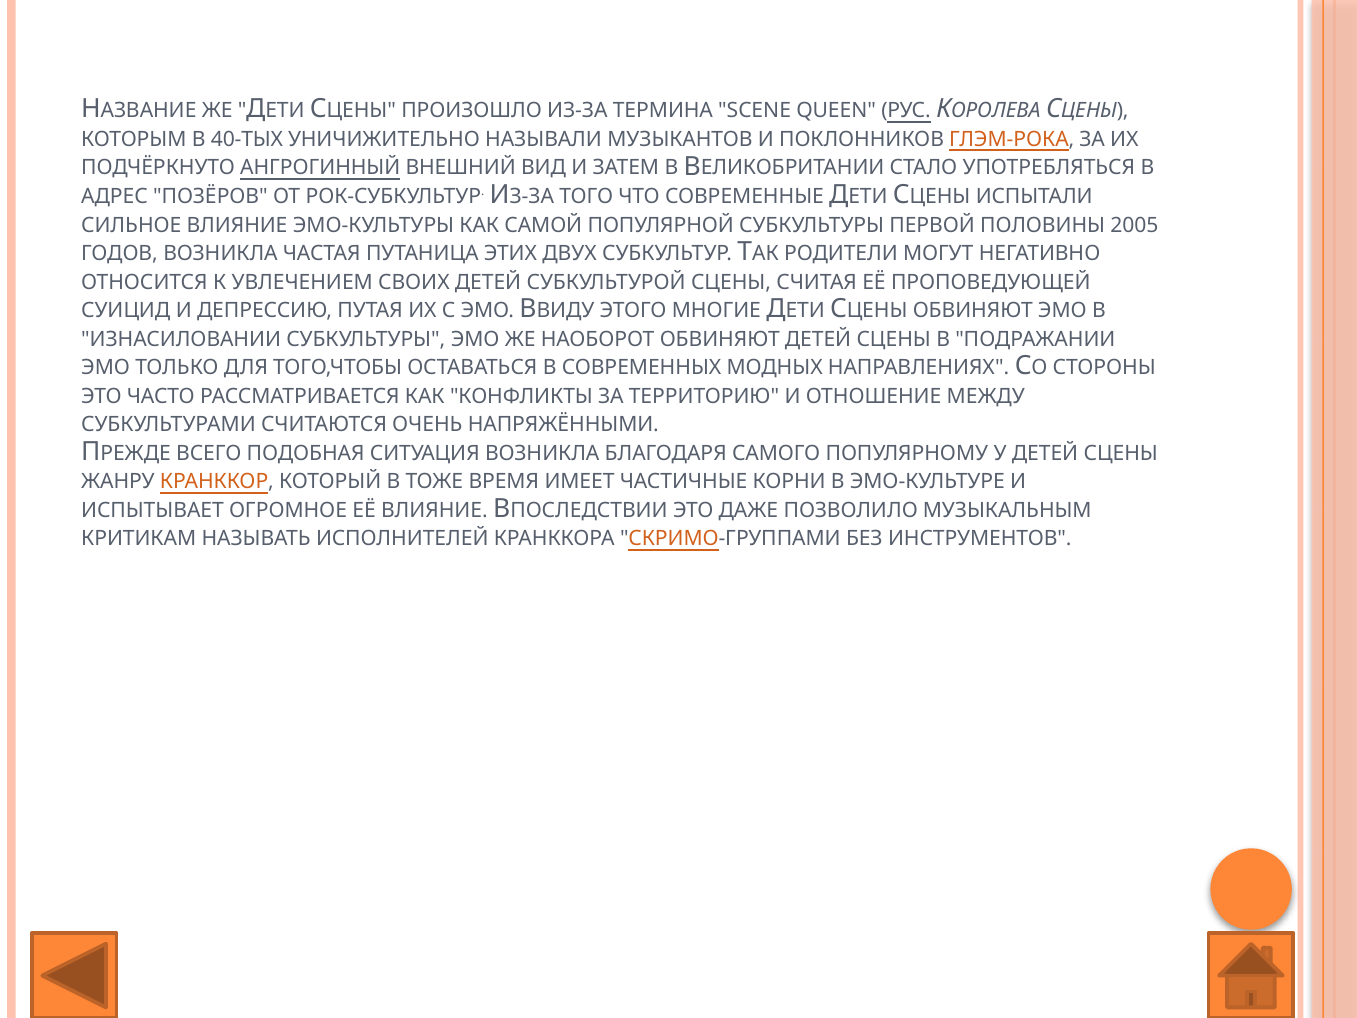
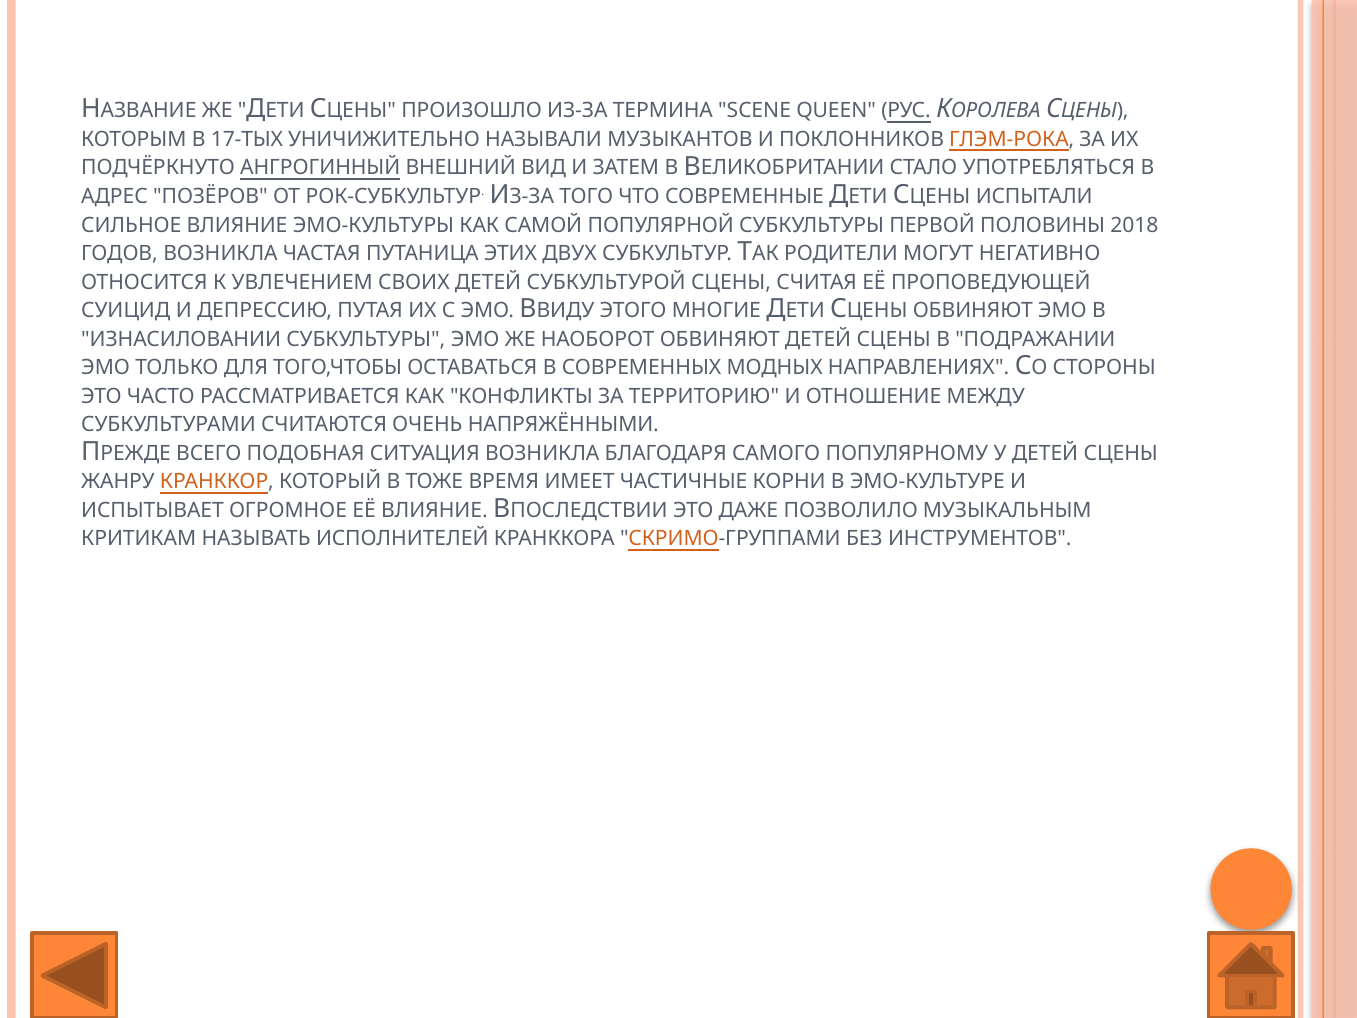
40-ТЫХ: 40-ТЫХ -> 17-ТЫХ
2005: 2005 -> 2018
